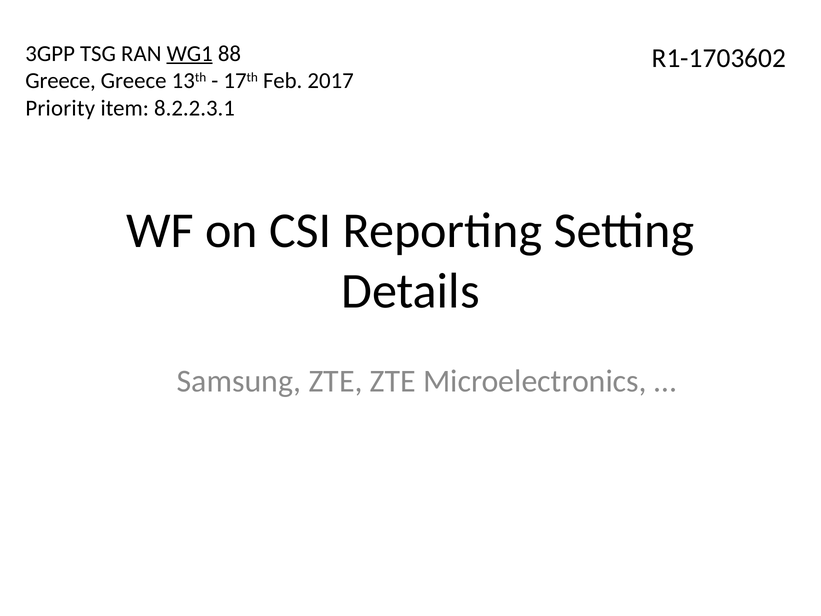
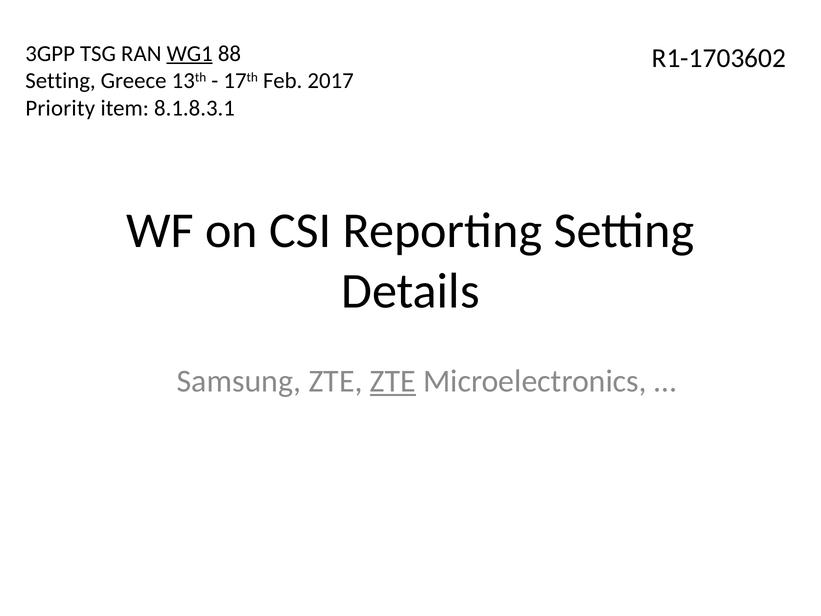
Greece at (61, 81): Greece -> Setting
8.2.2.3.1: 8.2.2.3.1 -> 8.1.8.3.1
ZTE at (393, 381) underline: none -> present
